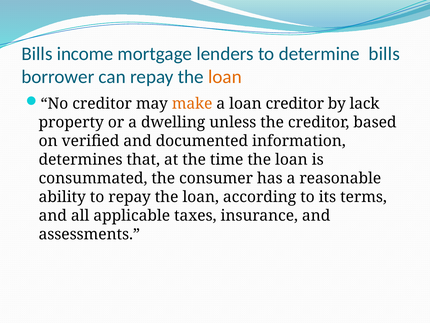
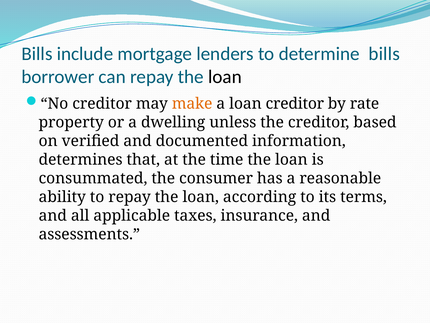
income: income -> include
loan at (225, 77) colour: orange -> black
lack: lack -> rate
